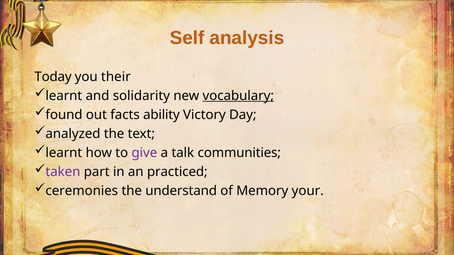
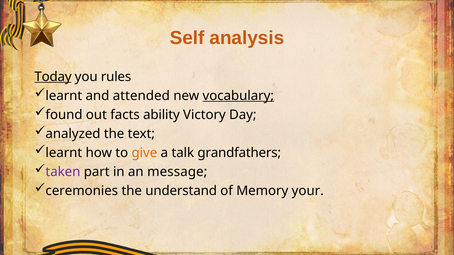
Today underline: none -> present
their: their -> rules
solidarity: solidarity -> attended
give colour: purple -> orange
communities: communities -> grandfathers
practiced: practiced -> message
